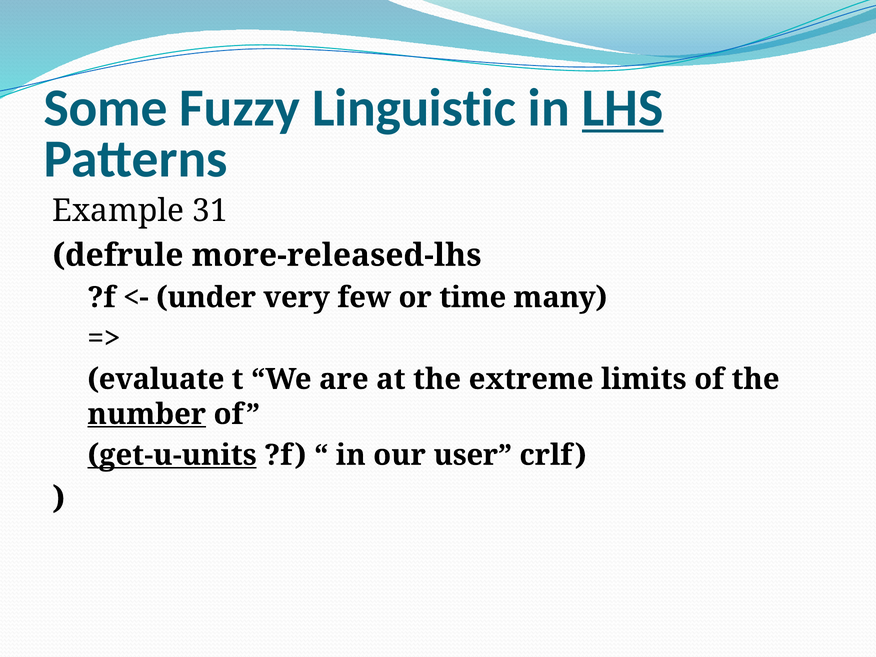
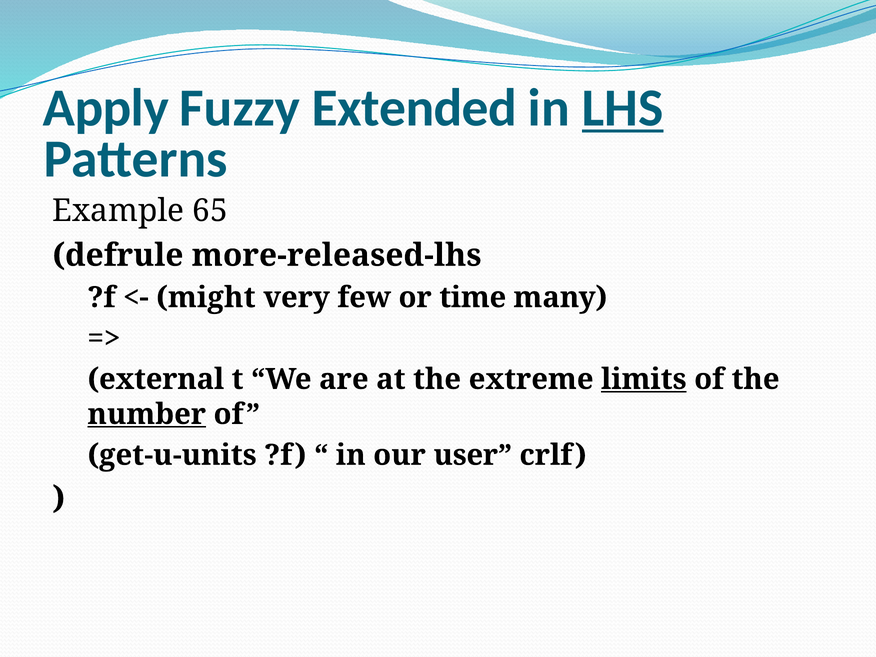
Some: Some -> Apply
Linguistic: Linguistic -> Extended
31: 31 -> 65
under: under -> might
evaluate: evaluate -> external
limits underline: none -> present
get-u-units underline: present -> none
